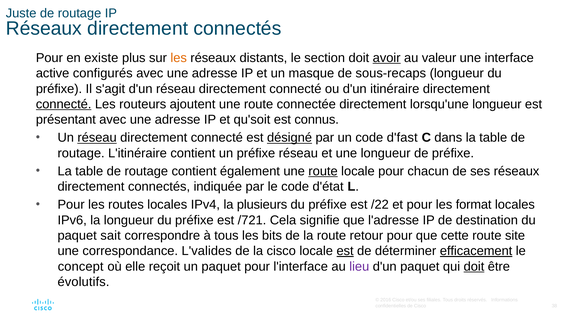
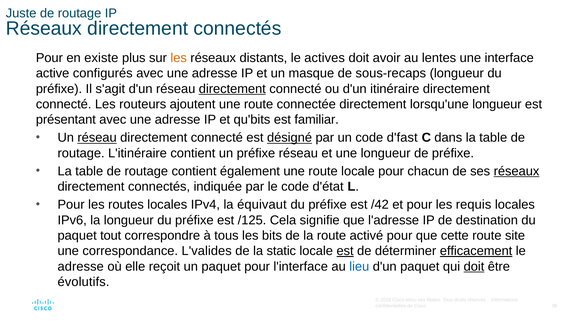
section: section -> actives
avoir underline: present -> none
valeur: valeur -> lentes
directement at (232, 89) underline: none -> present
connecté at (64, 104) underline: present -> none
qu'soit: qu'soit -> qu'bits
connus: connus -> familiar
route at (323, 171) underline: present -> none
réseaux at (516, 171) underline: none -> present
plusieurs: plusieurs -> équivaut
/22: /22 -> /42
format: format -> requis
/721: /721 -> /125
sait: sait -> tout
retour: retour -> activé
la cisco: cisco -> static
concept at (81, 266): concept -> adresse
lieu colour: purple -> blue
